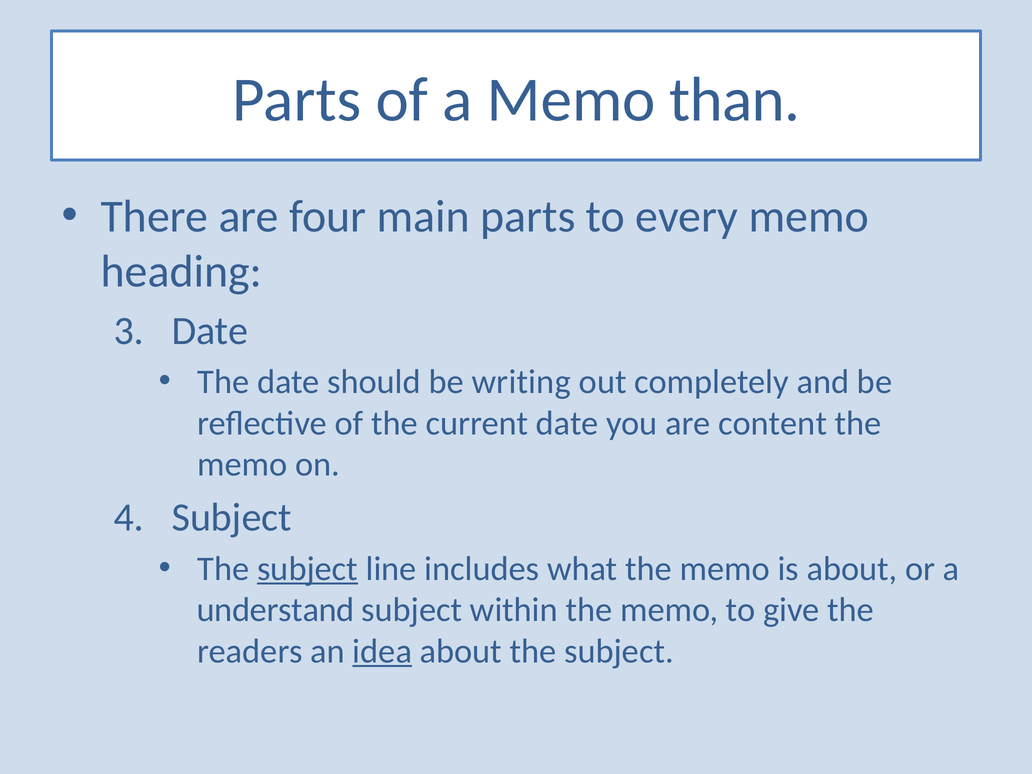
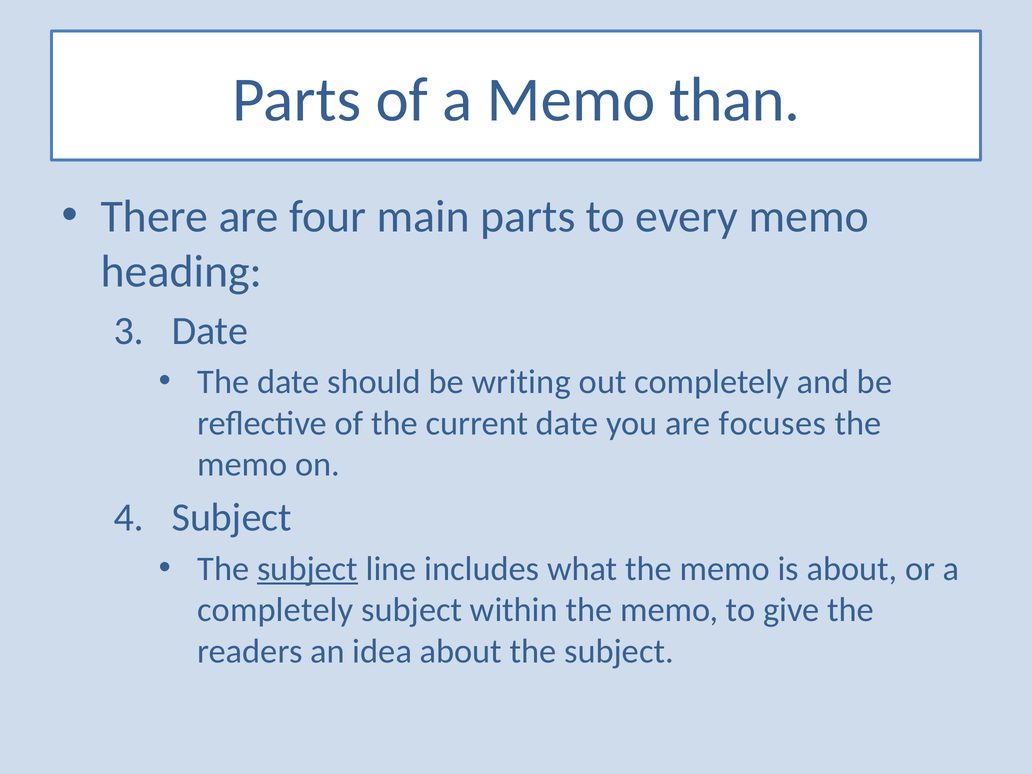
content: content -> focuses
understand at (276, 610): understand -> completely
idea underline: present -> none
